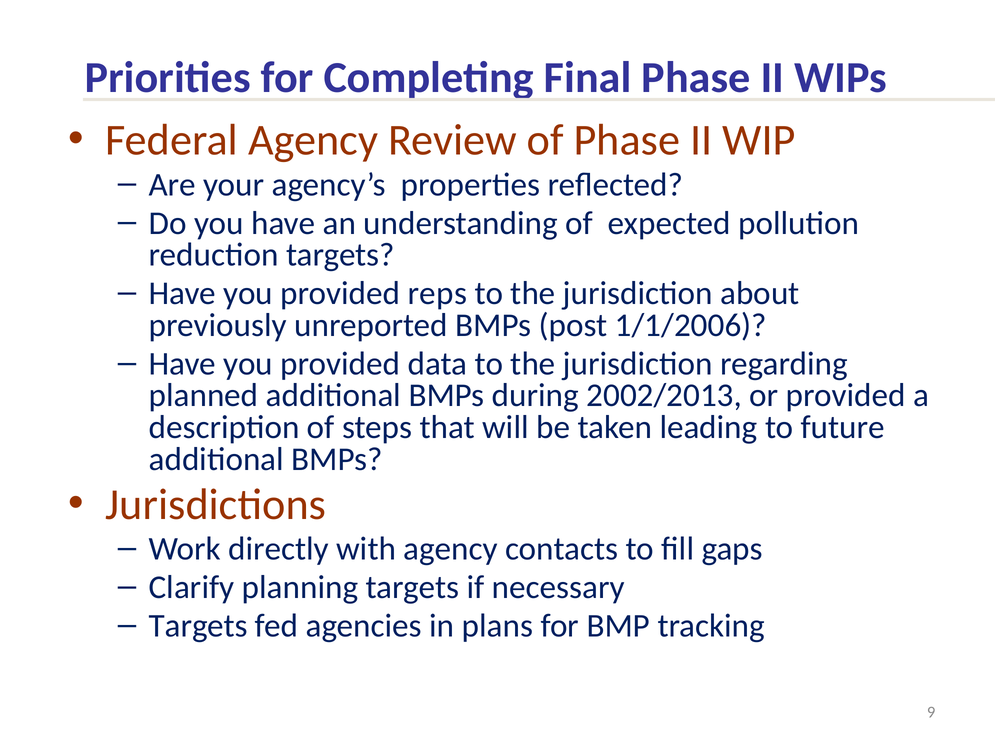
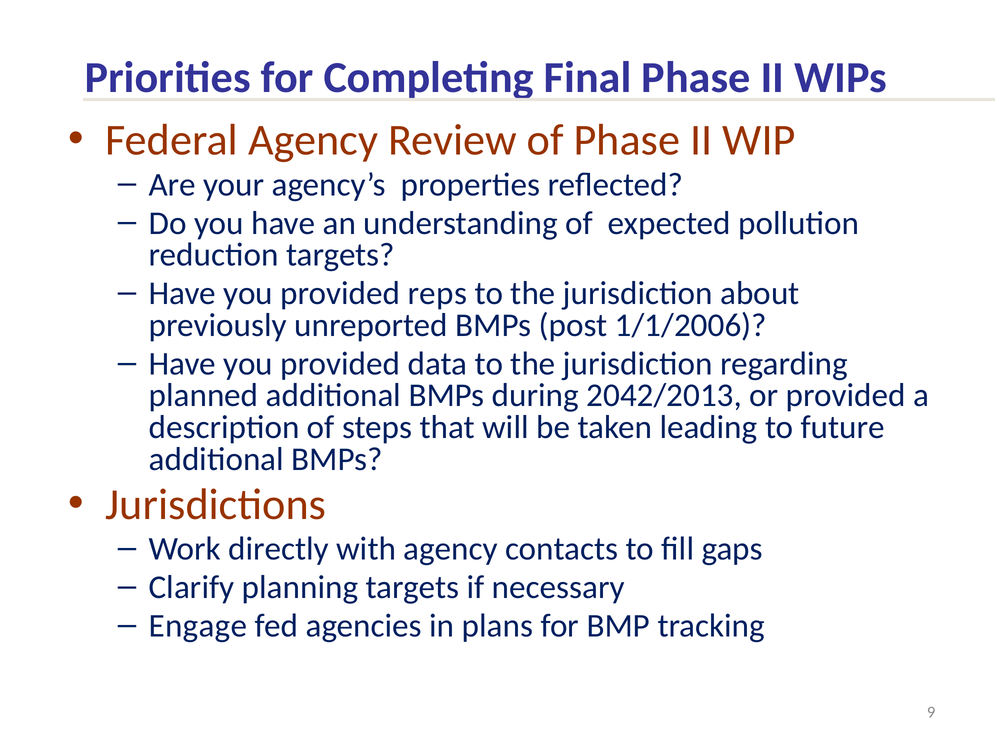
2002/2013: 2002/2013 -> 2042/2013
Targets at (198, 626): Targets -> Engage
